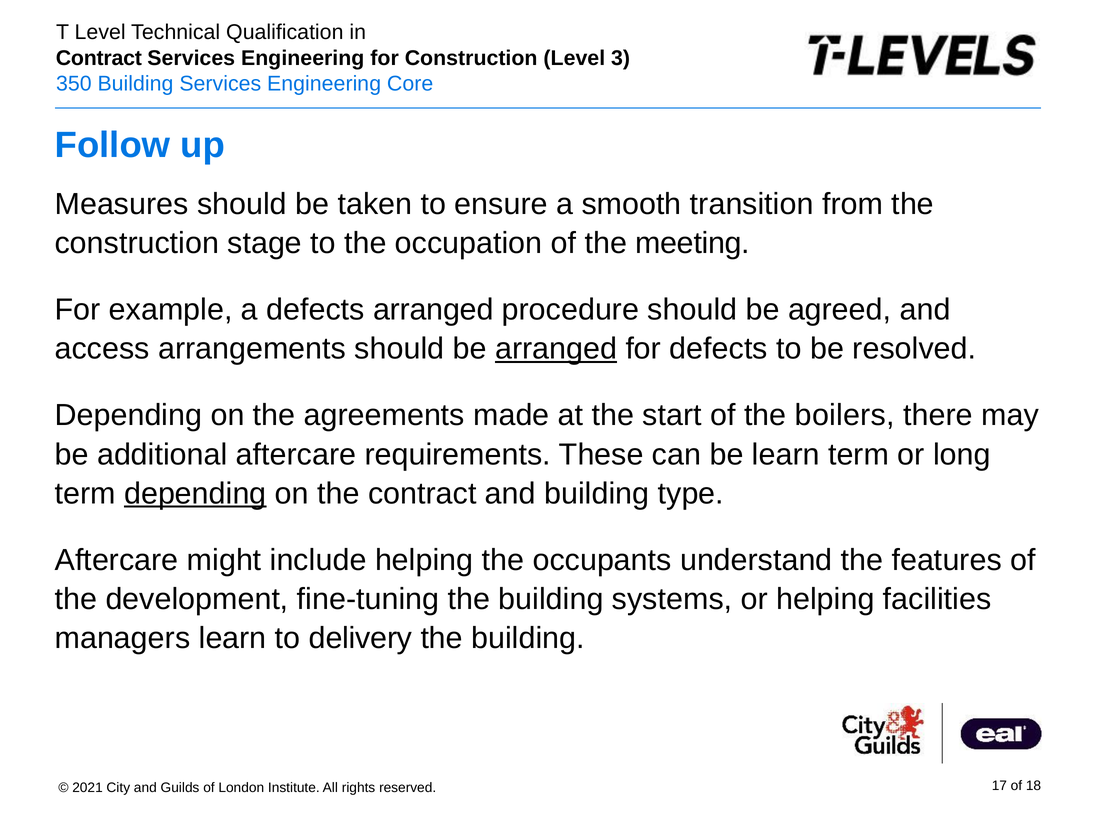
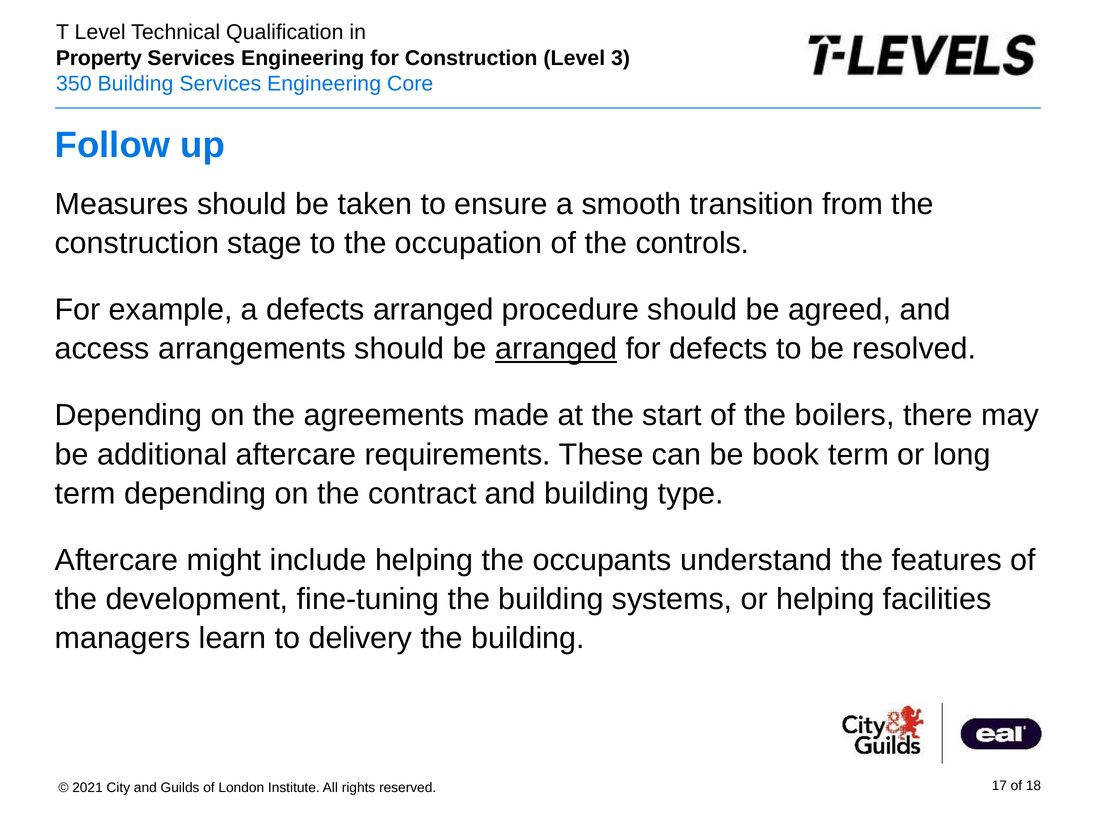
Contract at (99, 58): Contract -> Property
meeting: meeting -> controls
be learn: learn -> book
depending at (195, 494) underline: present -> none
